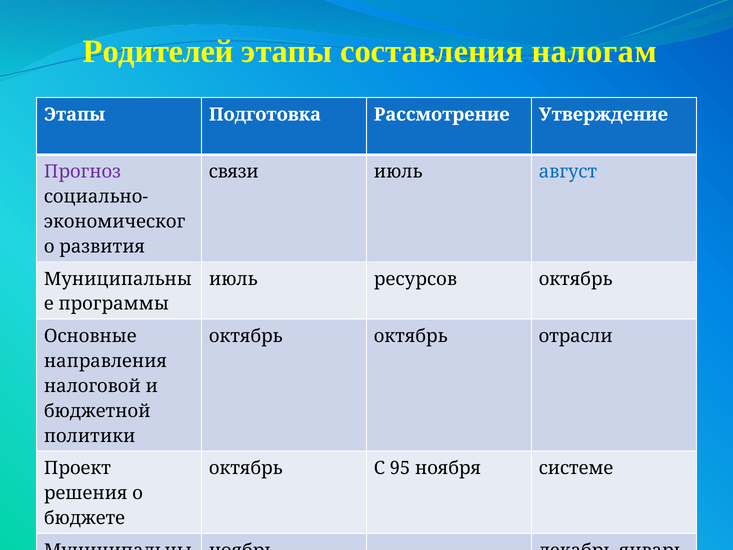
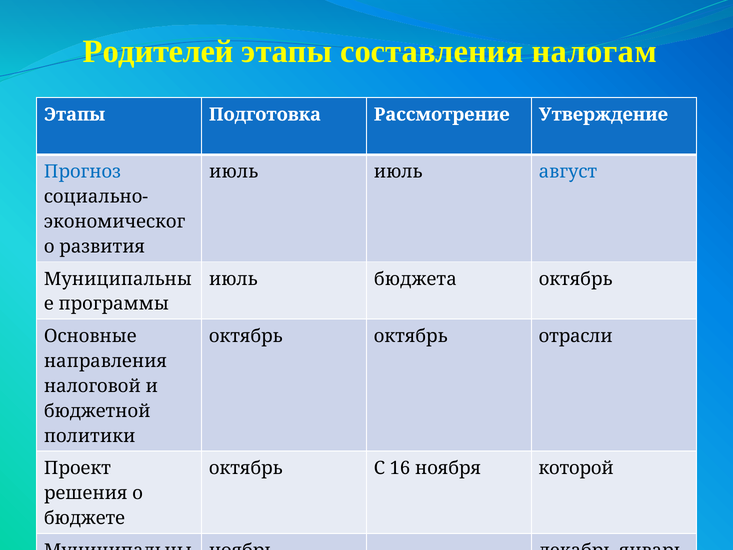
Прогноз colour: purple -> blue
связи at (234, 172): связи -> июль
ресурсов: ресурсов -> бюджета
95: 95 -> 16
системе: системе -> которой
